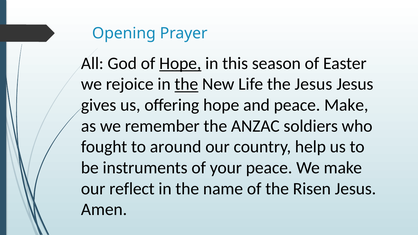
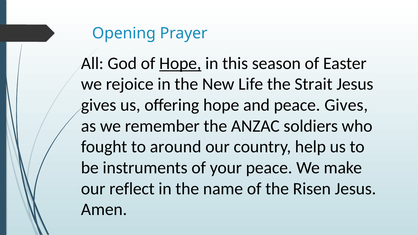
the at (186, 84) underline: present -> none
the Jesus: Jesus -> Strait
peace Make: Make -> Gives
